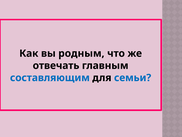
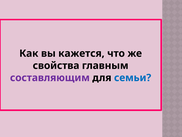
родным: родным -> кажется
отвечать: отвечать -> свойства
составляющим colour: blue -> purple
